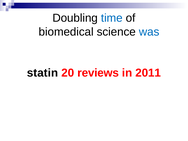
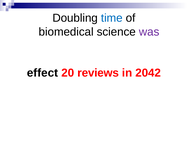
was colour: blue -> purple
statin: statin -> effect
2011: 2011 -> 2042
